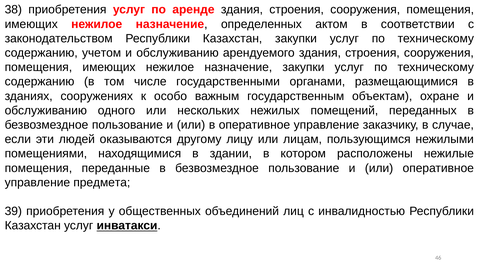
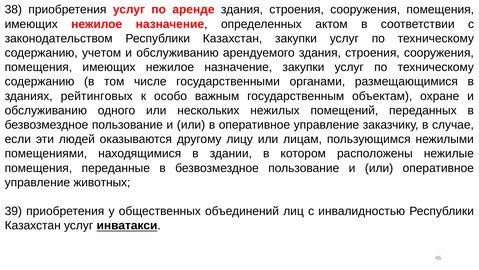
сооружениях: сооружениях -> рейтинговых
предмета: предмета -> животных
